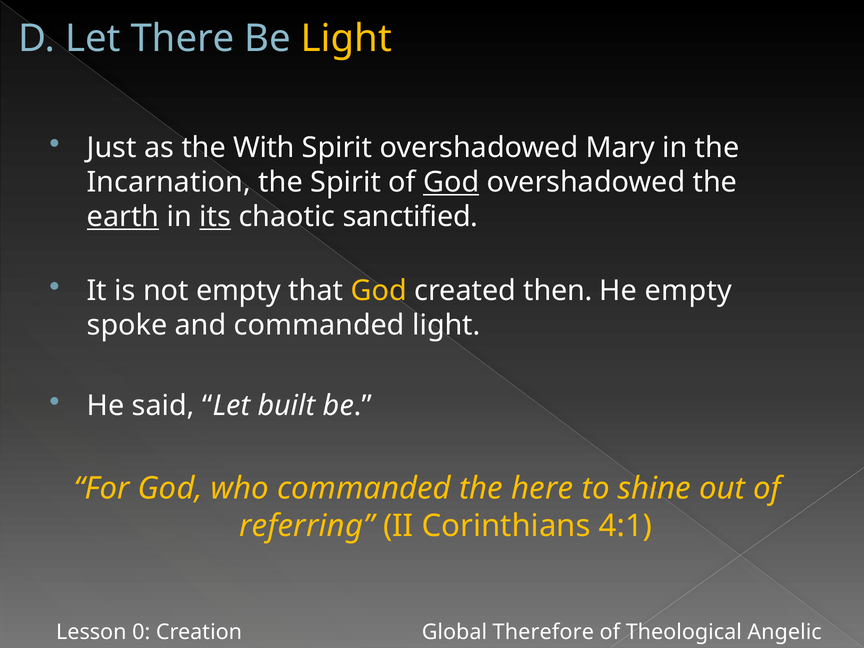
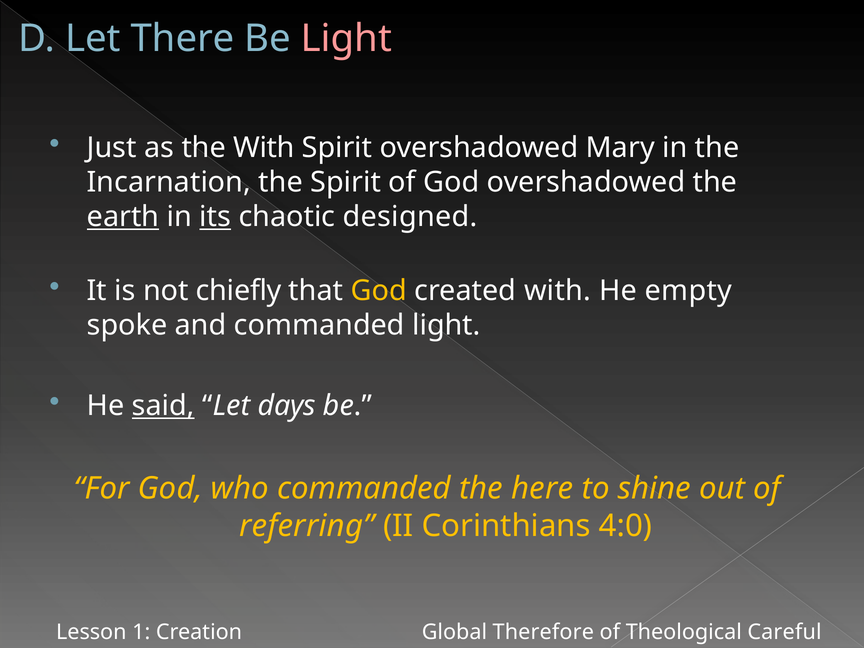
Light at (346, 39) colour: yellow -> pink
God at (451, 182) underline: present -> none
sanctified: sanctified -> designed
not empty: empty -> chiefly
created then: then -> with
said underline: none -> present
built: built -> days
4:1: 4:1 -> 4:0
0: 0 -> 1
Angelic: Angelic -> Careful
